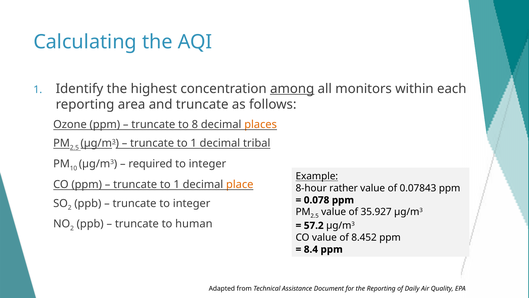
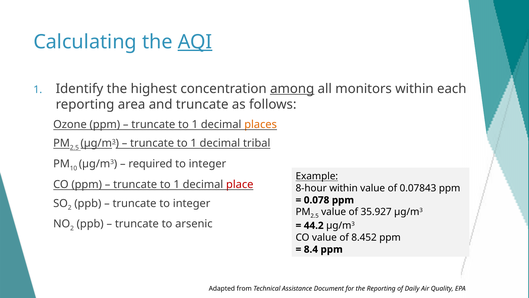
AQI underline: none -> present
8 at (195, 124): 8 -> 1
place colour: orange -> red
8-hour rather: rather -> within
human: human -> arsenic
57.2: 57.2 -> 44.2
